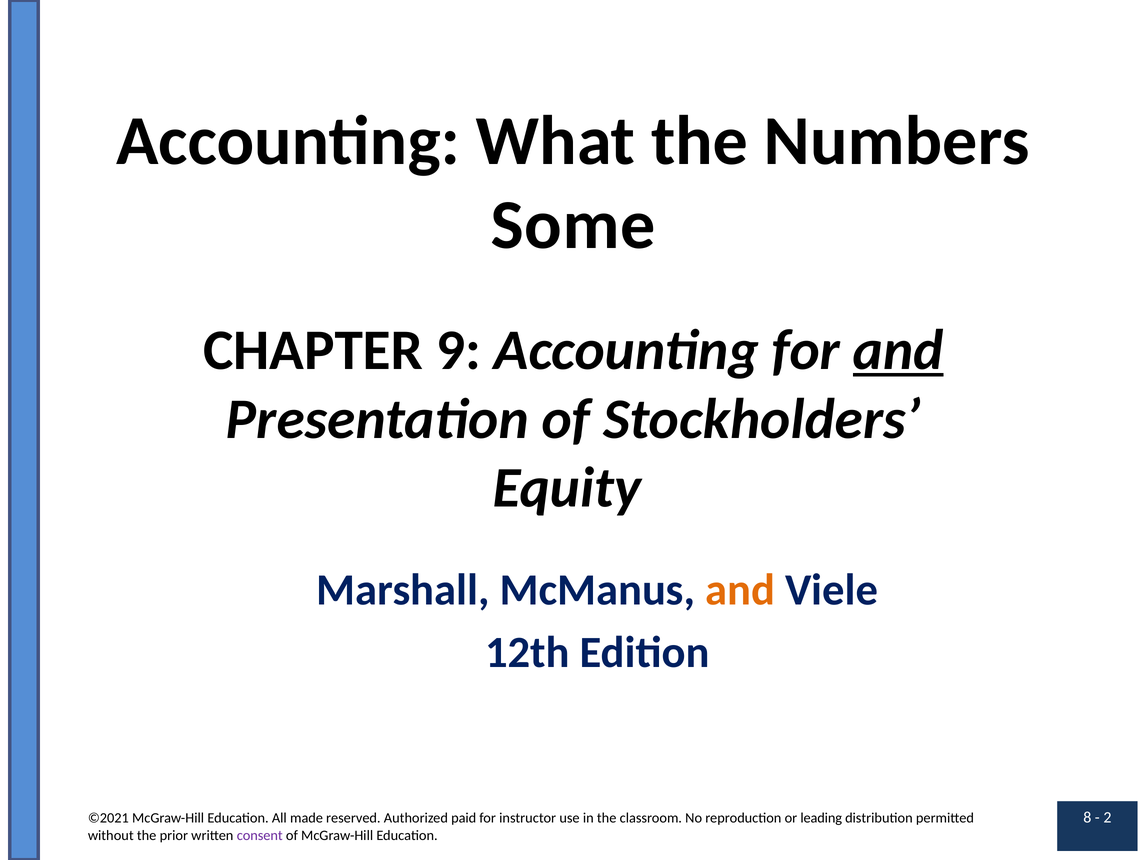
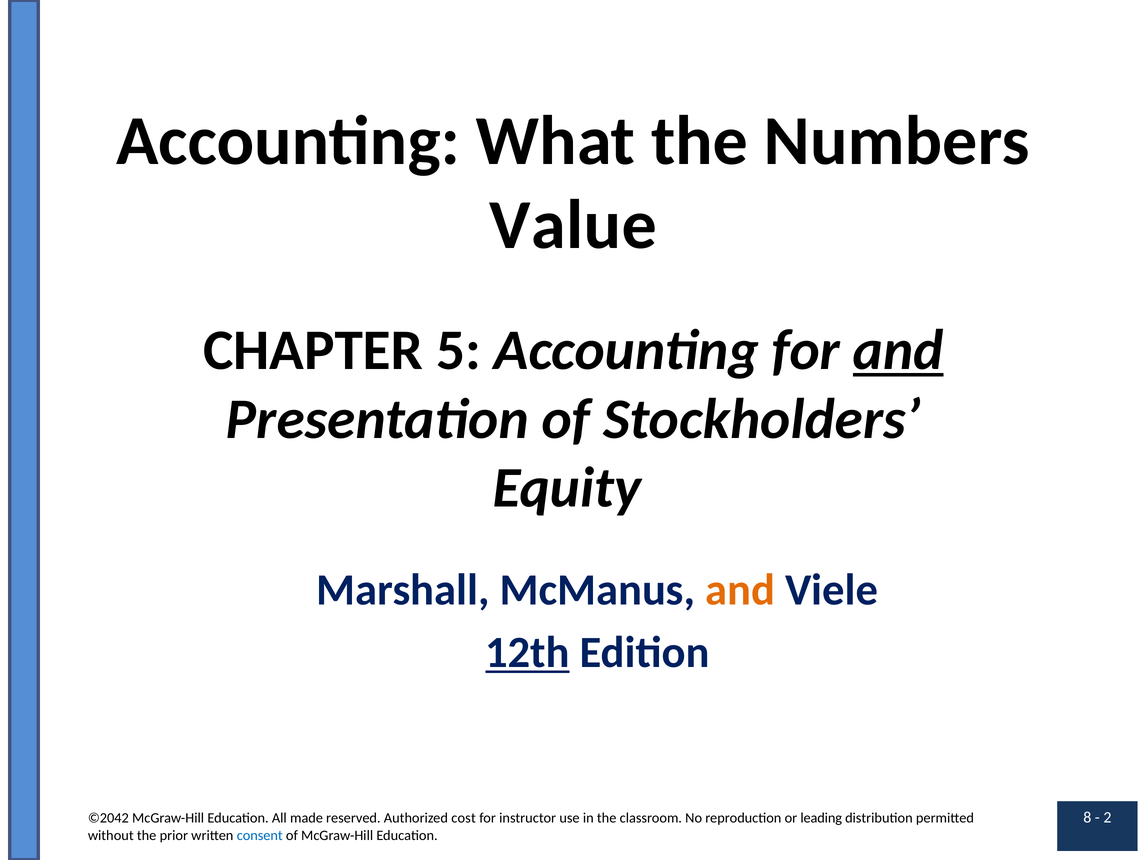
Some: Some -> Value
9: 9 -> 5
12th underline: none -> present
©2021: ©2021 -> ©2042
paid: paid -> cost
consent colour: purple -> blue
